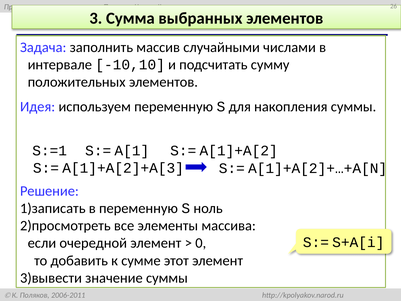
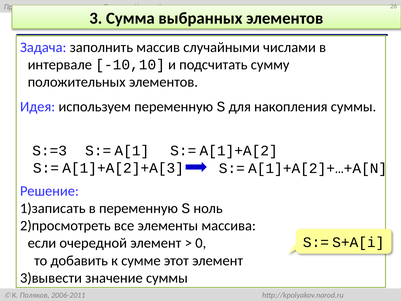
S:=1: S:=1 -> S:=3
